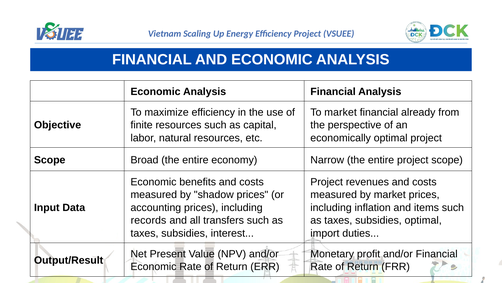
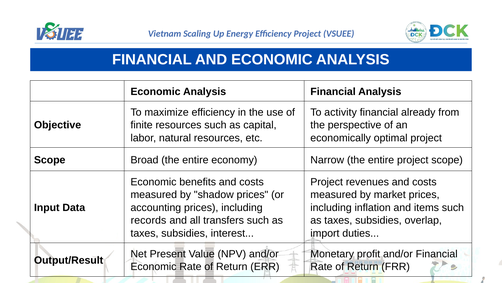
To market: market -> activity
subsidies optimal: optimal -> overlap
